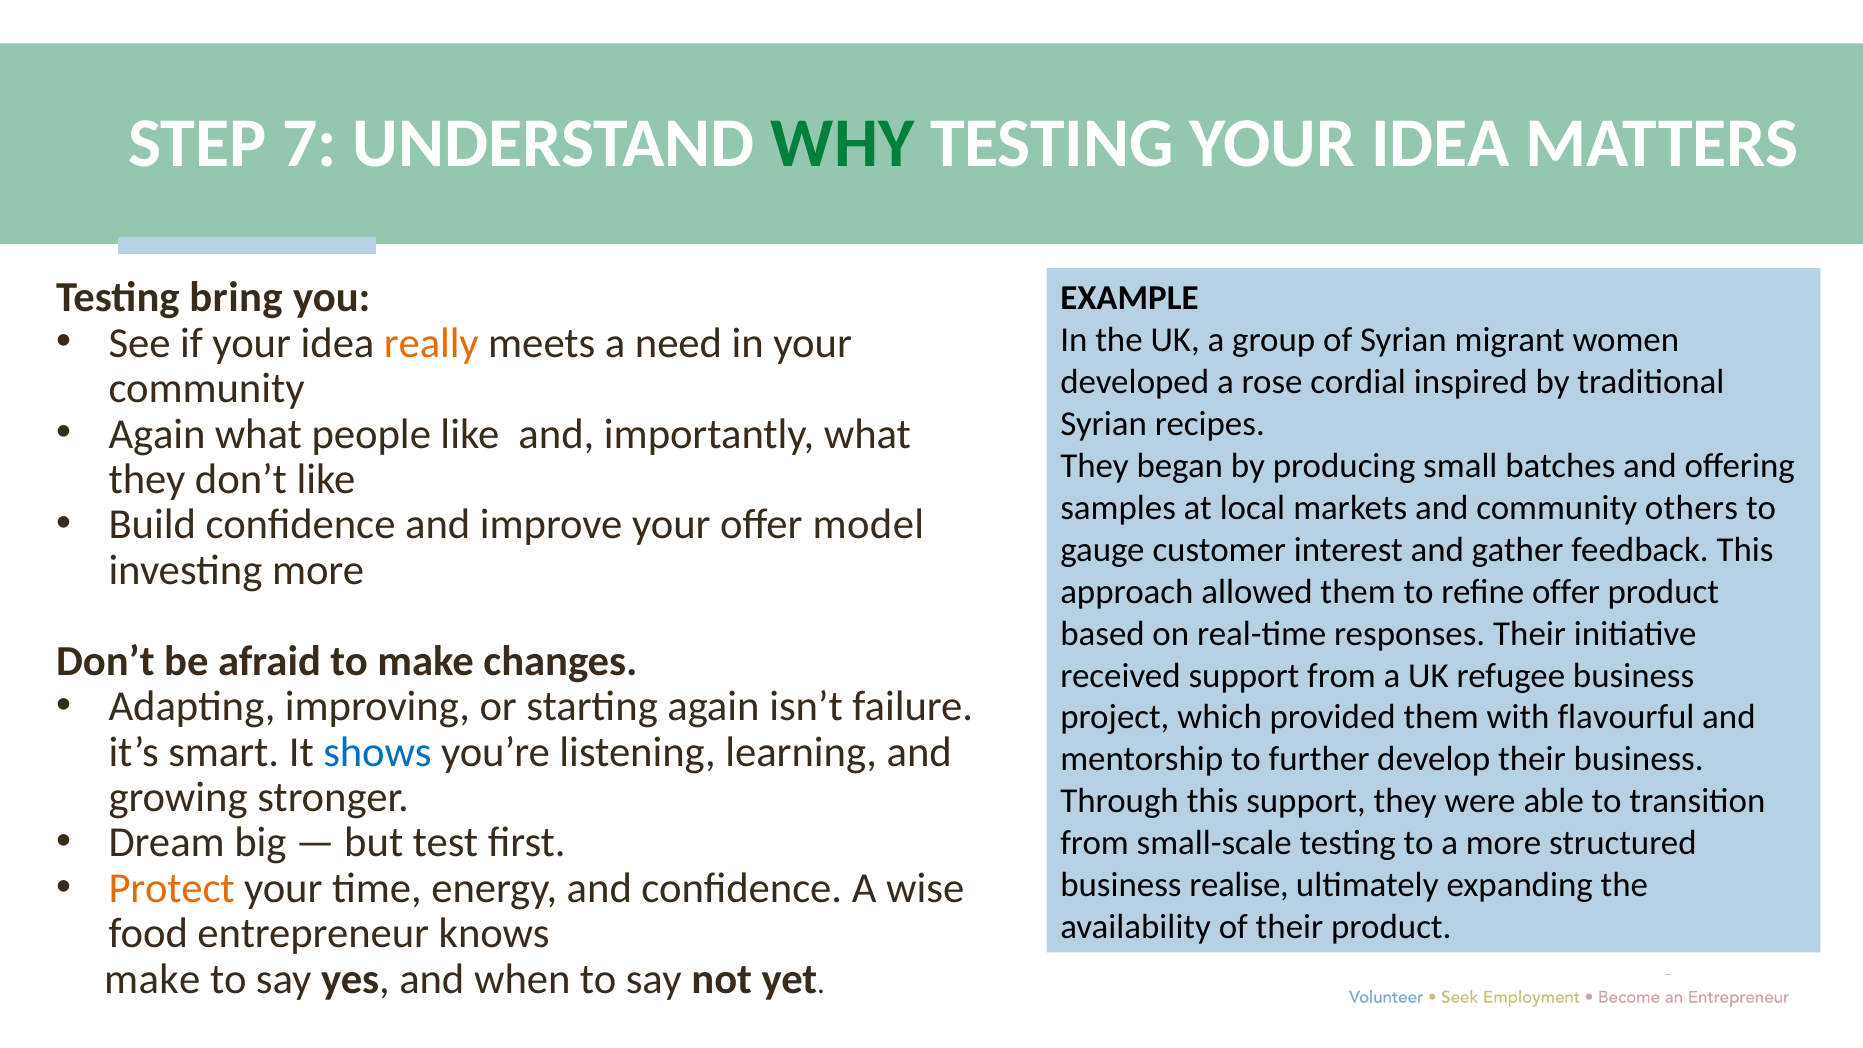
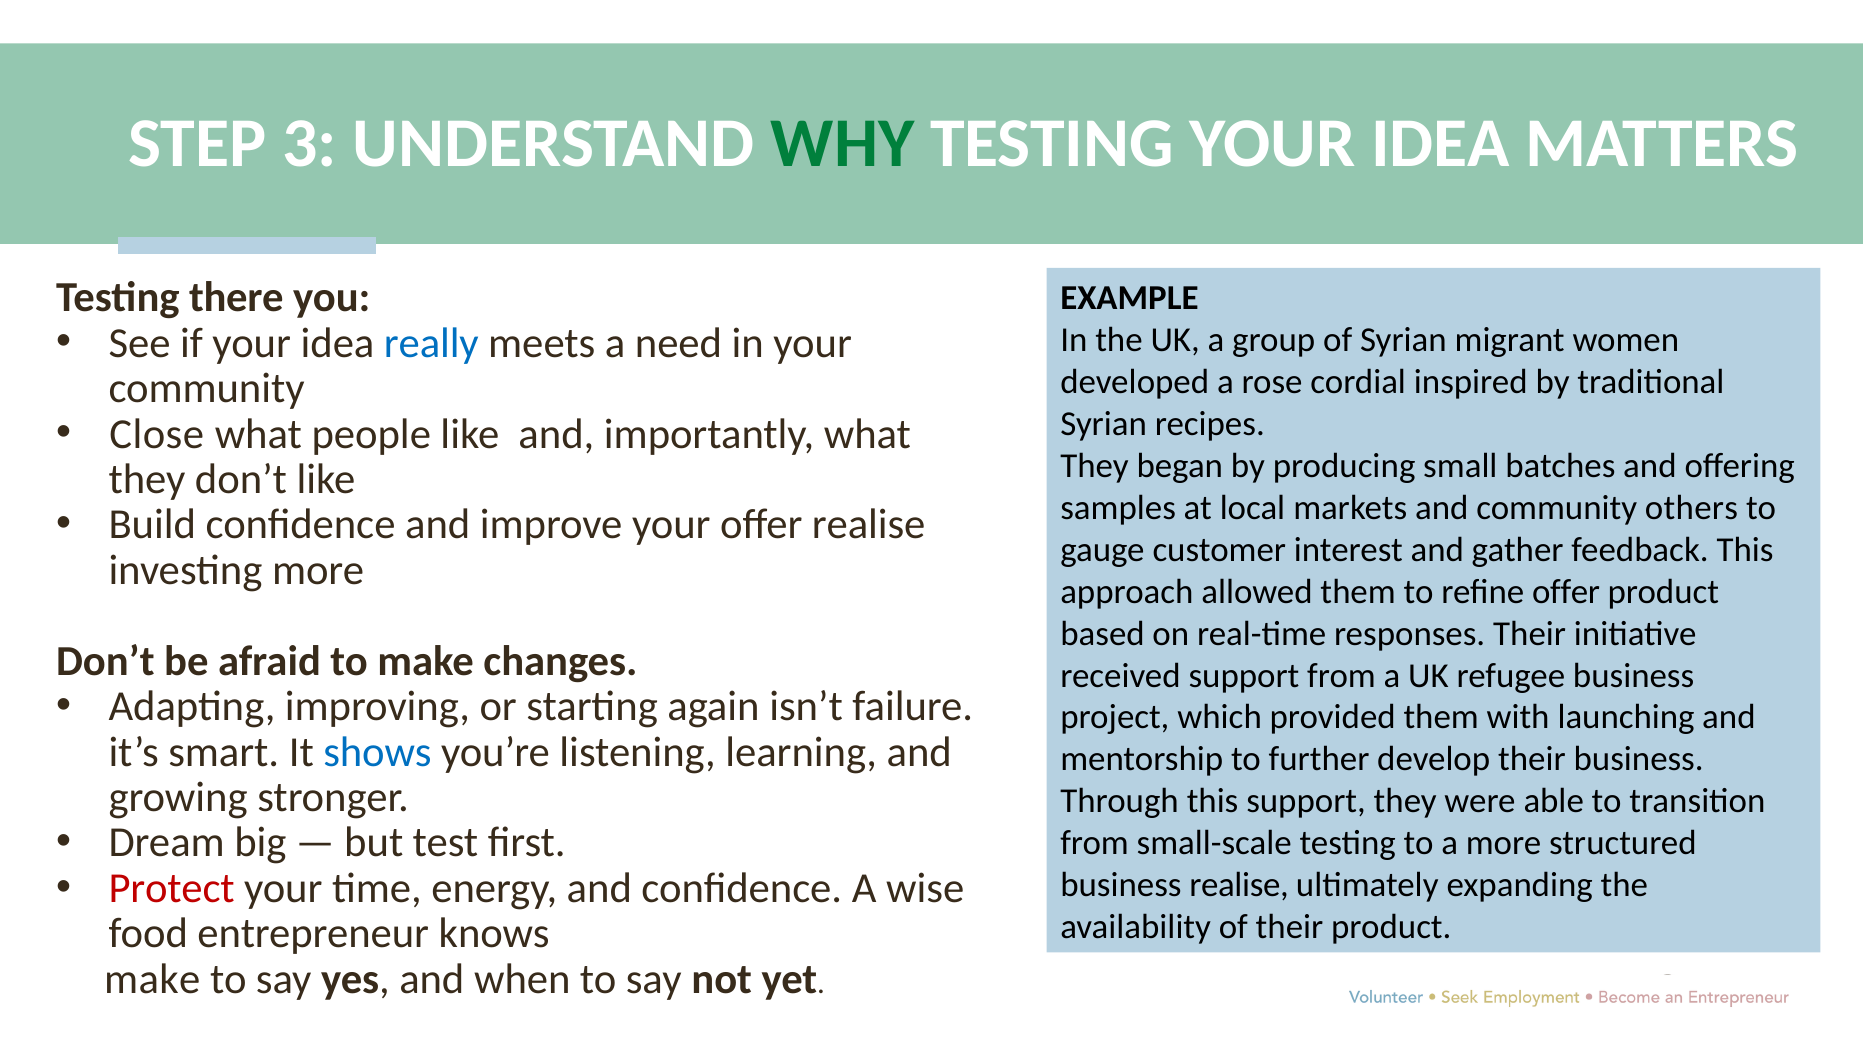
7: 7 -> 3
bring: bring -> there
really colour: orange -> blue
Again at (157, 434): Again -> Close
offer model: model -> realise
flavourful: flavourful -> launching
Protect colour: orange -> red
